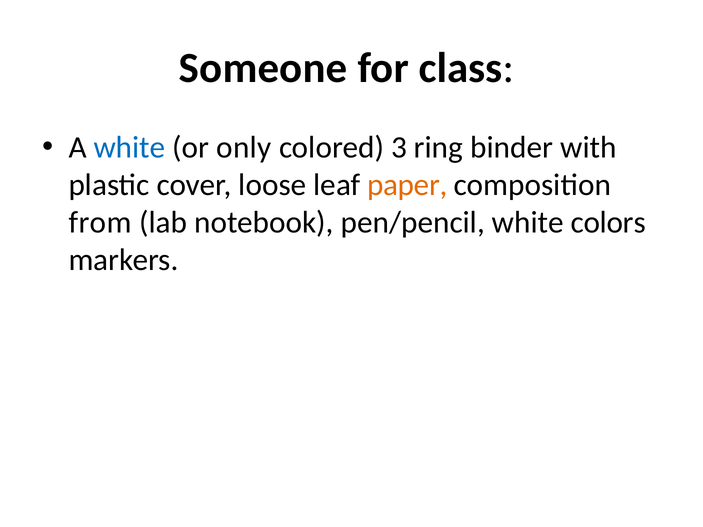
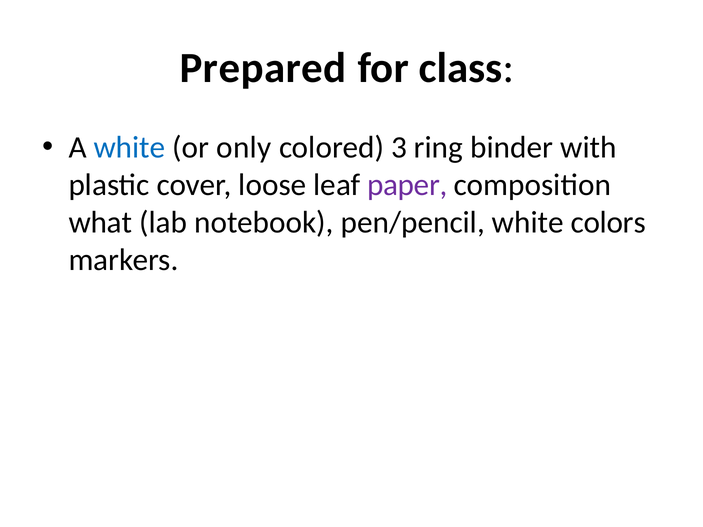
Someone: Someone -> Prepared
paper colour: orange -> purple
from: from -> what
